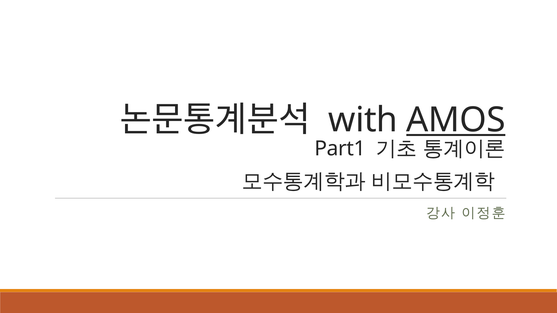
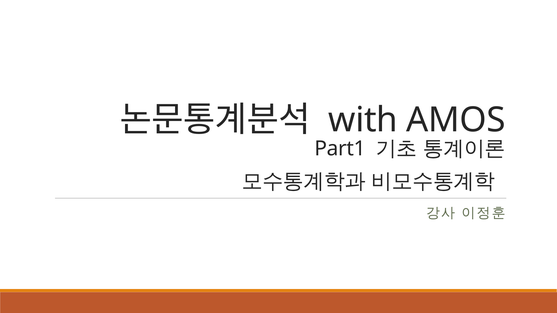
AMOS underline: present -> none
